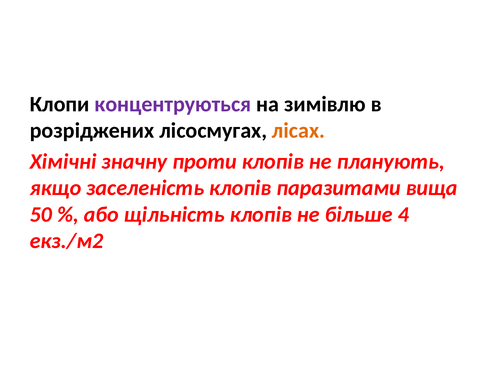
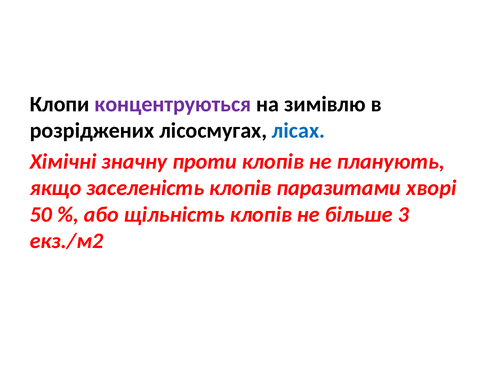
лісах colour: orange -> blue
вища: вища -> хворі
4: 4 -> 3
